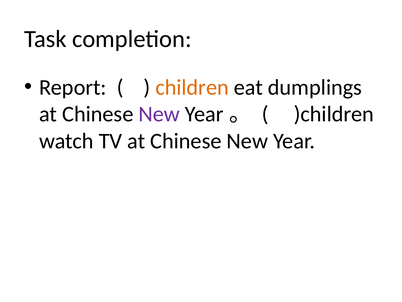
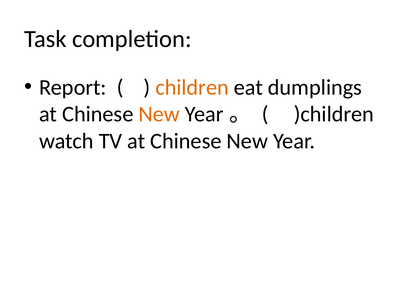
New at (159, 114) colour: purple -> orange
